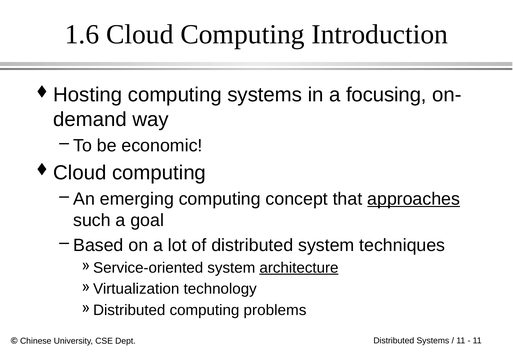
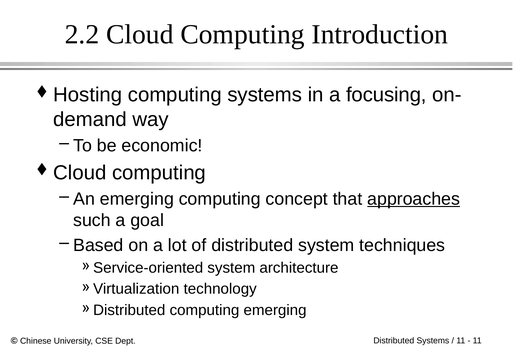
1.6: 1.6 -> 2.2
architecture underline: present -> none
computing problems: problems -> emerging
